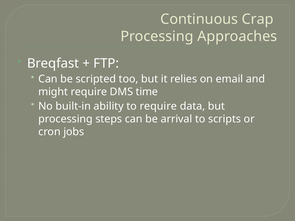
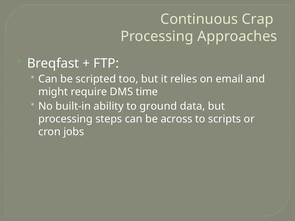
to require: require -> ground
arrival: arrival -> across
